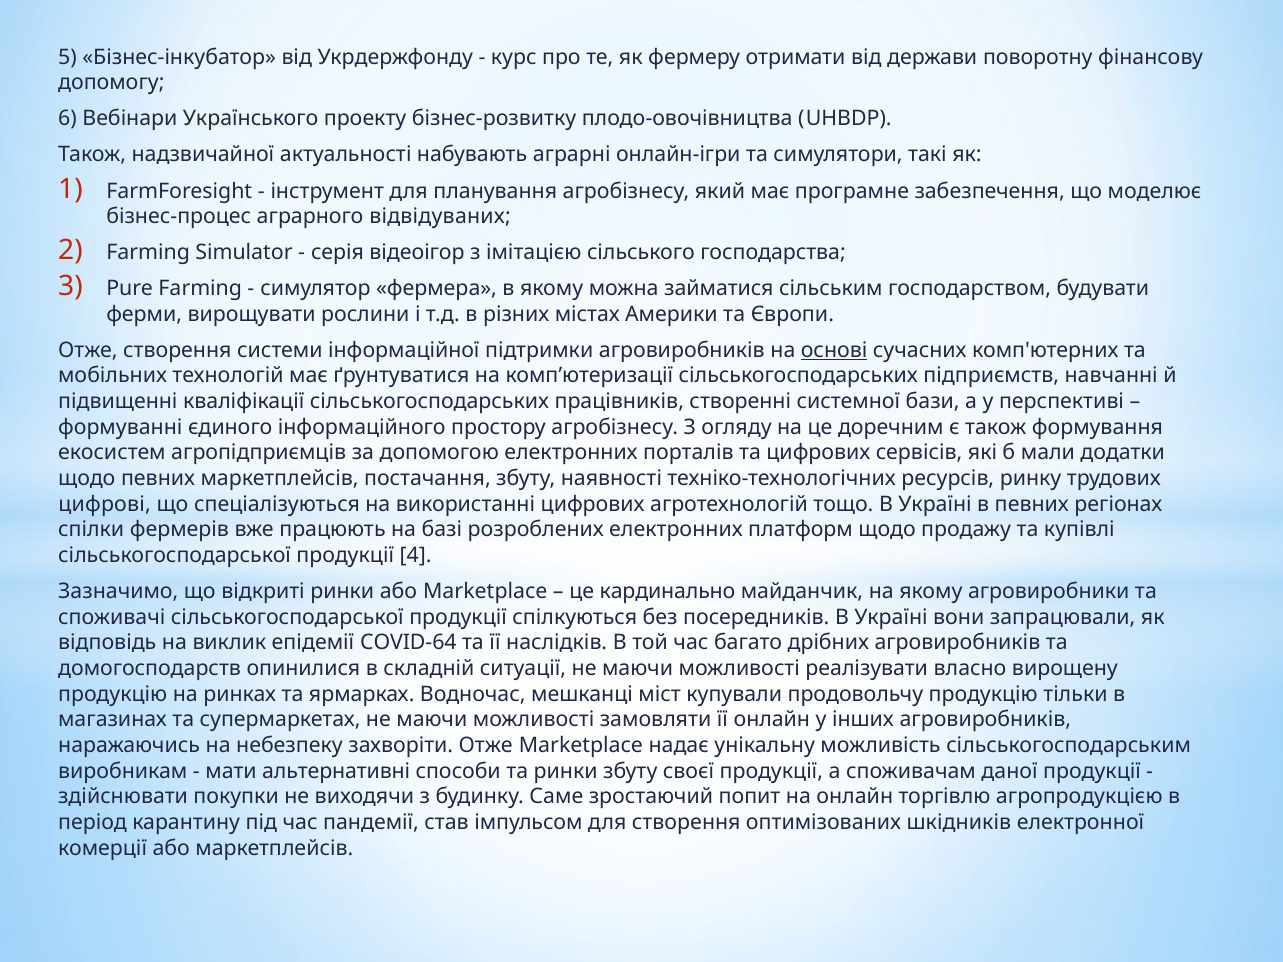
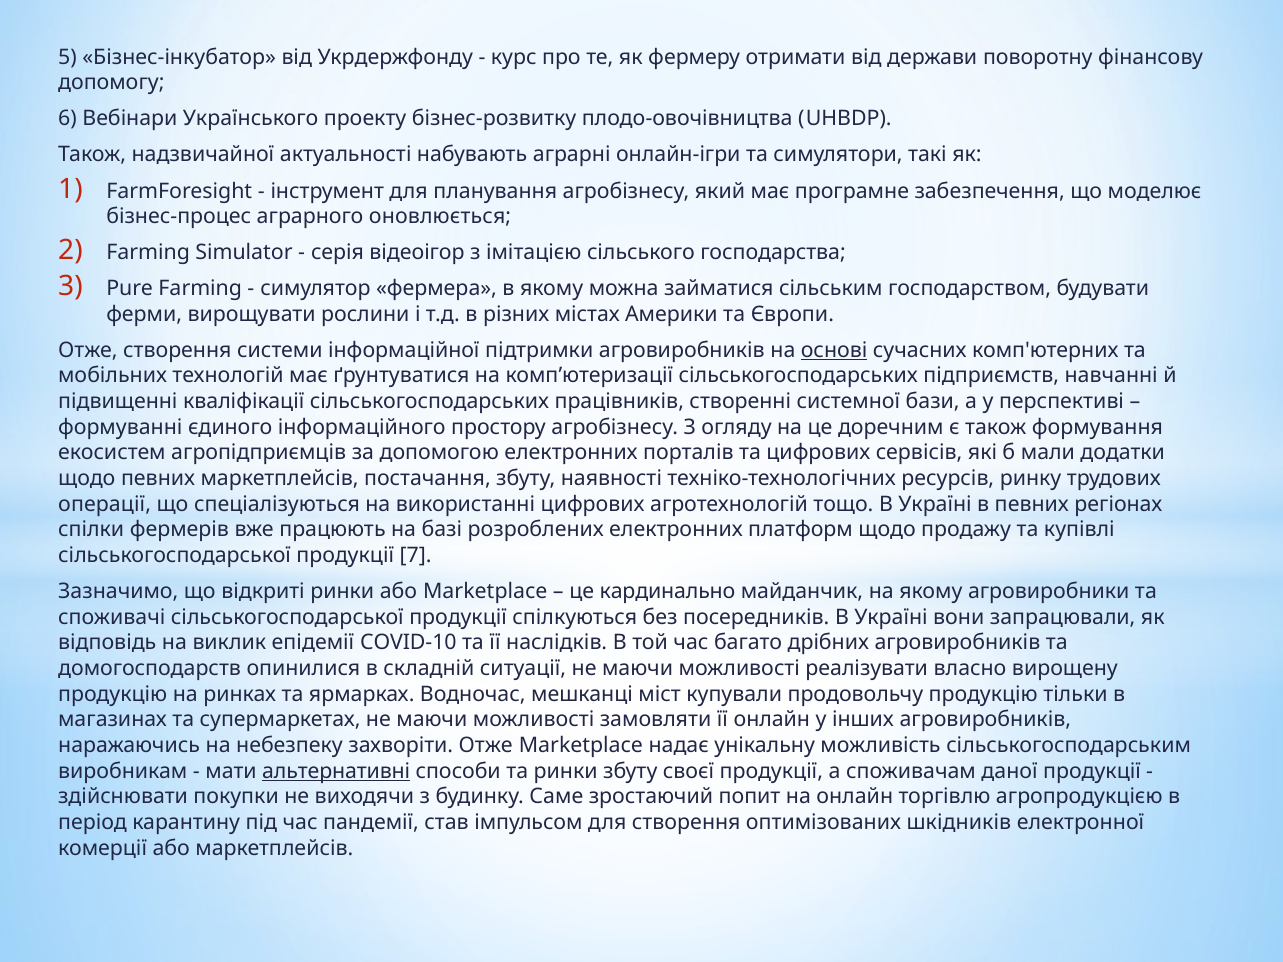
відвідуваних: відвідуваних -> оновлюється
цифрові: цифрові -> операції
4: 4 -> 7
COVID-64: COVID-64 -> COVID-10
альтернативні underline: none -> present
